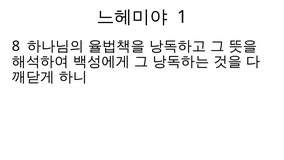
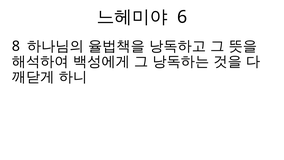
1: 1 -> 6
